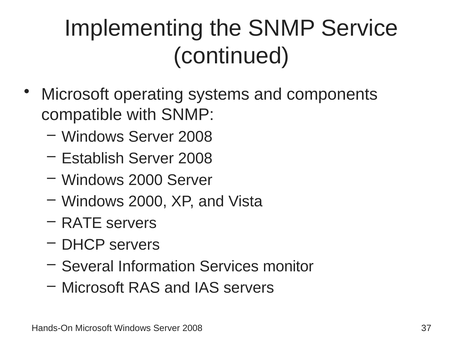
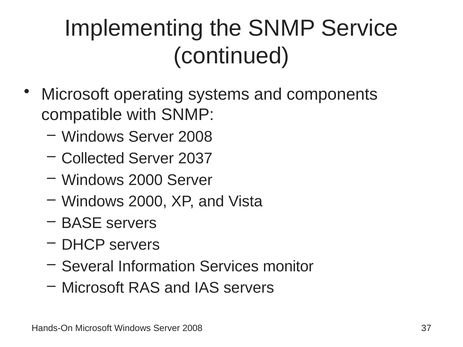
Establish: Establish -> Collected
2008 at (195, 158): 2008 -> 2037
RATE: RATE -> BASE
